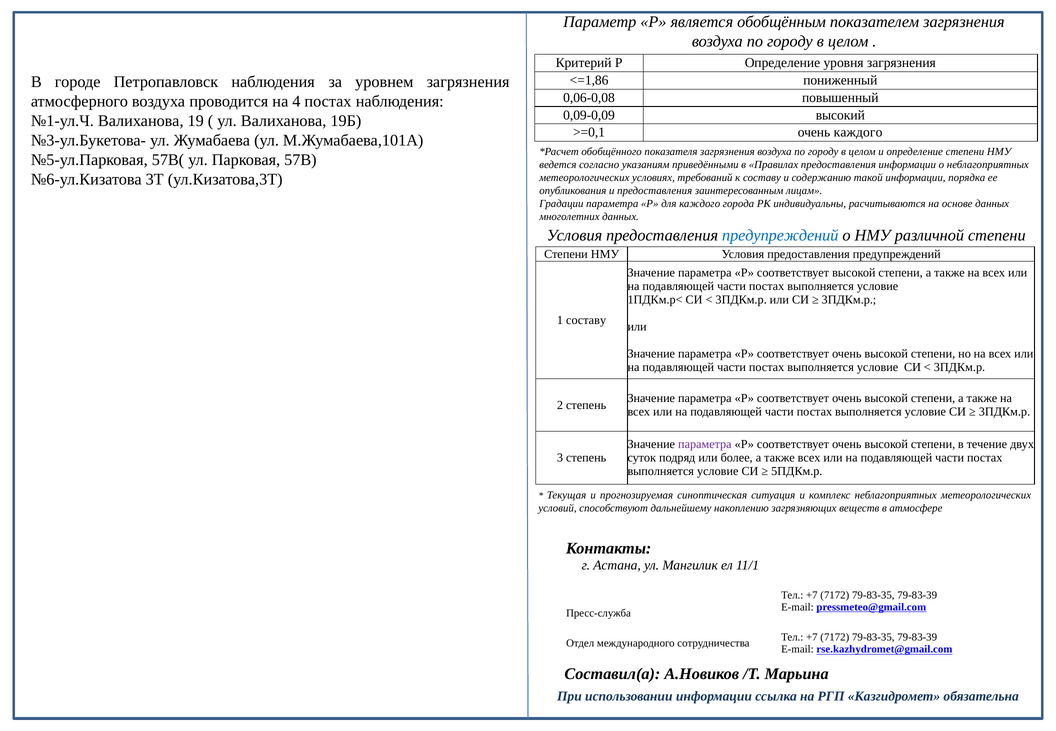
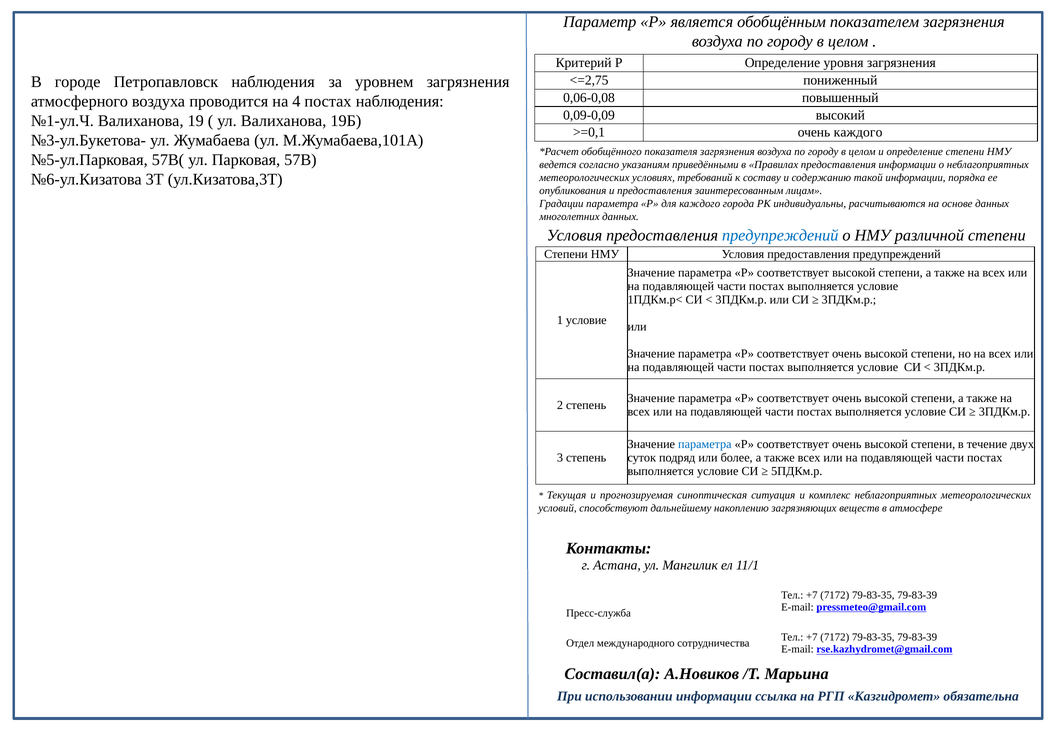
<=1,86: <=1,86 -> <=2,75
1 составу: составу -> условие
параметра at (705, 444) colour: purple -> blue
